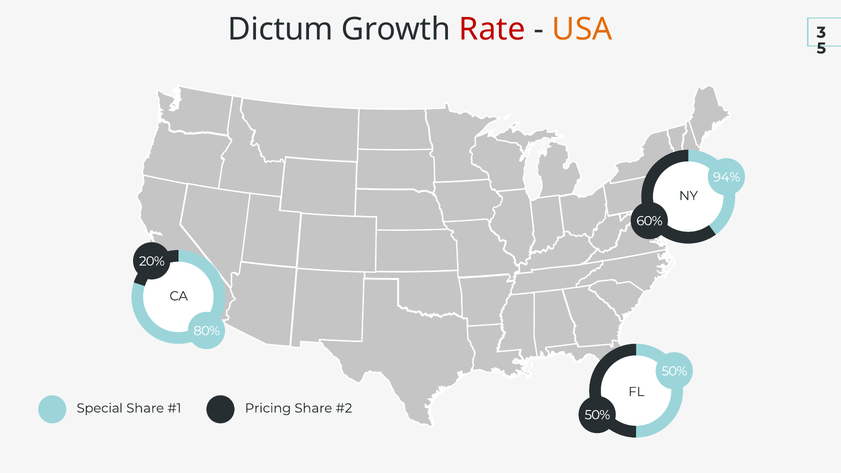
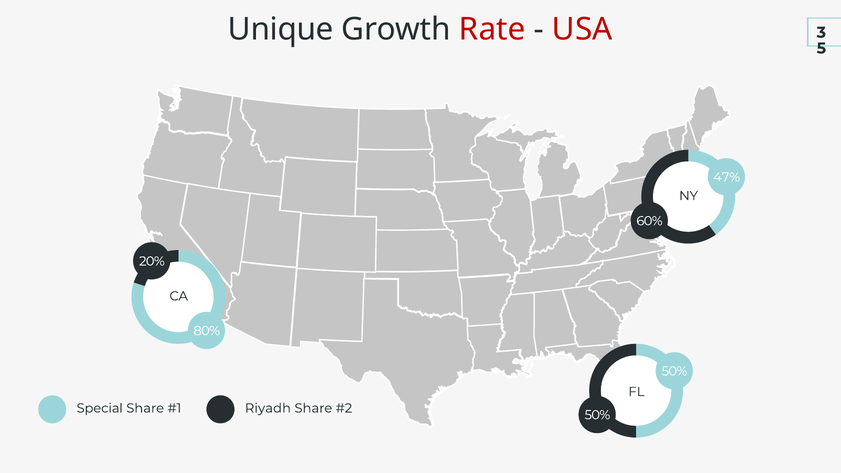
Dictum: Dictum -> Unique
USA colour: orange -> red
94%: 94% -> 47%
Pricing: Pricing -> Riyadh
